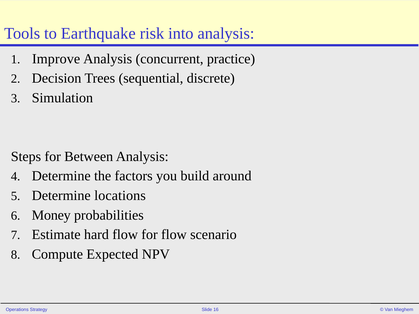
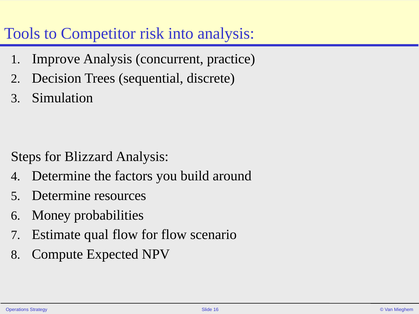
Earthquake: Earthquake -> Competitor
Between: Between -> Blizzard
locations: locations -> resources
hard: hard -> qual
